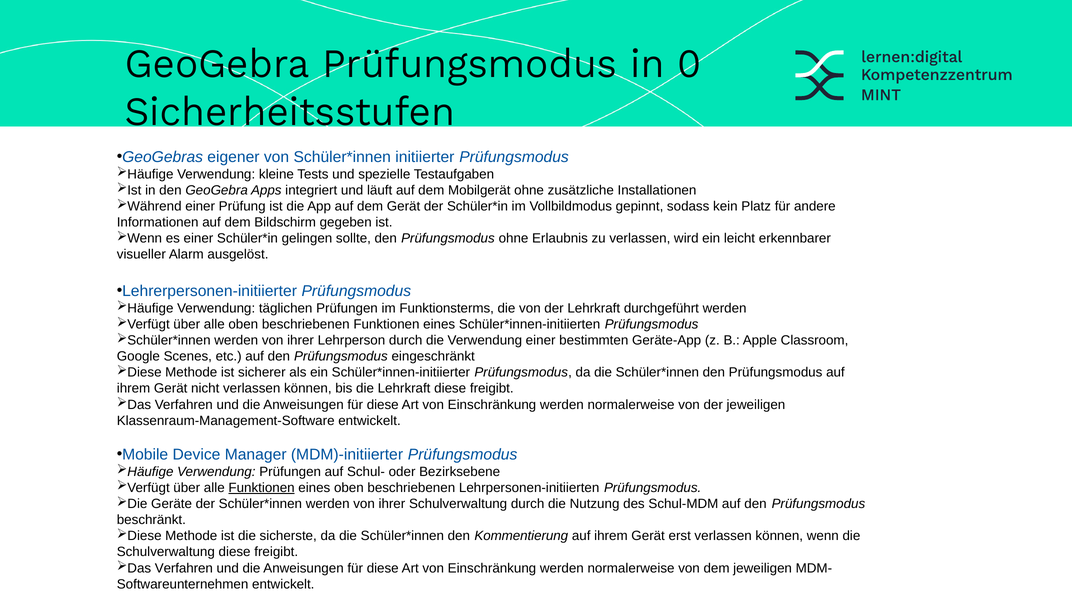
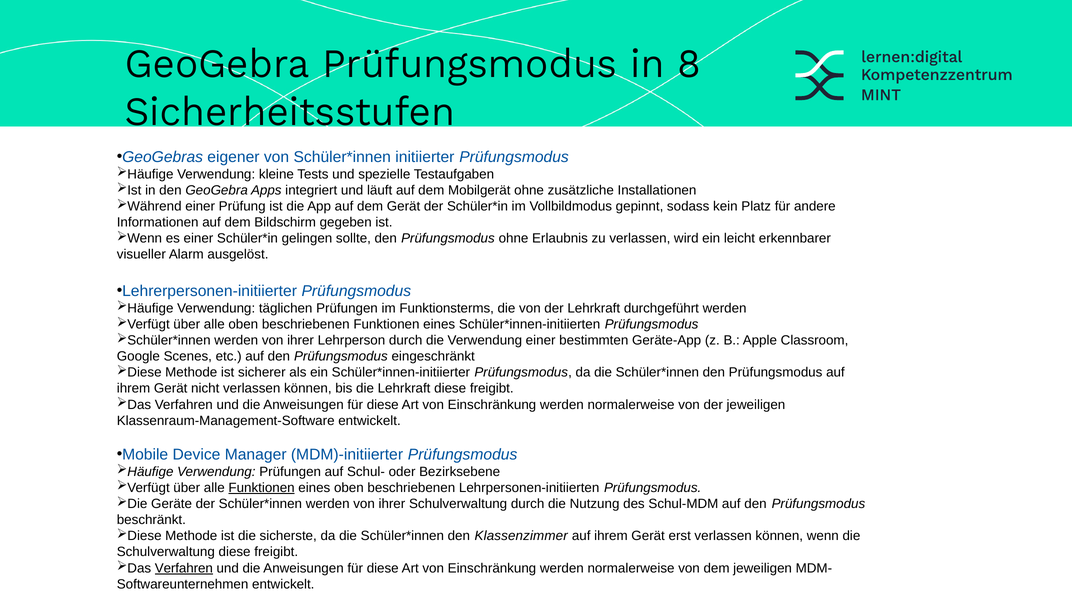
0: 0 -> 8
Kommentierung: Kommentierung -> Klassenzimmer
Verfahren at (184, 568) underline: none -> present
